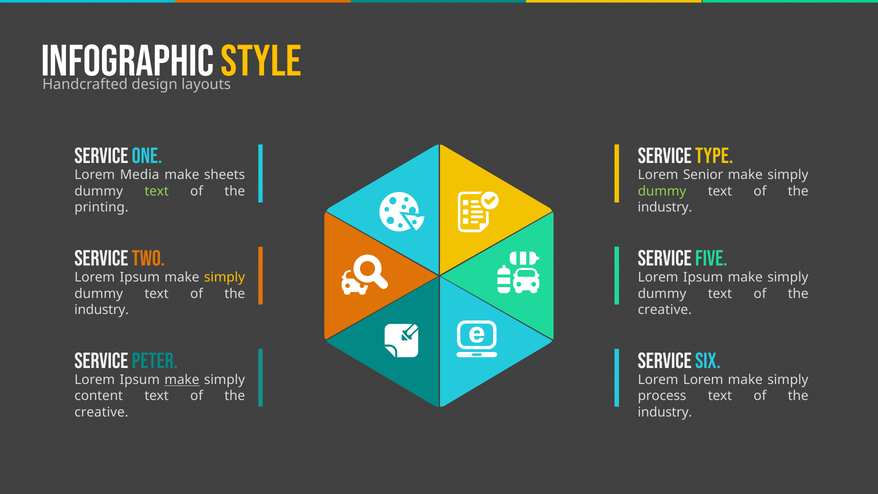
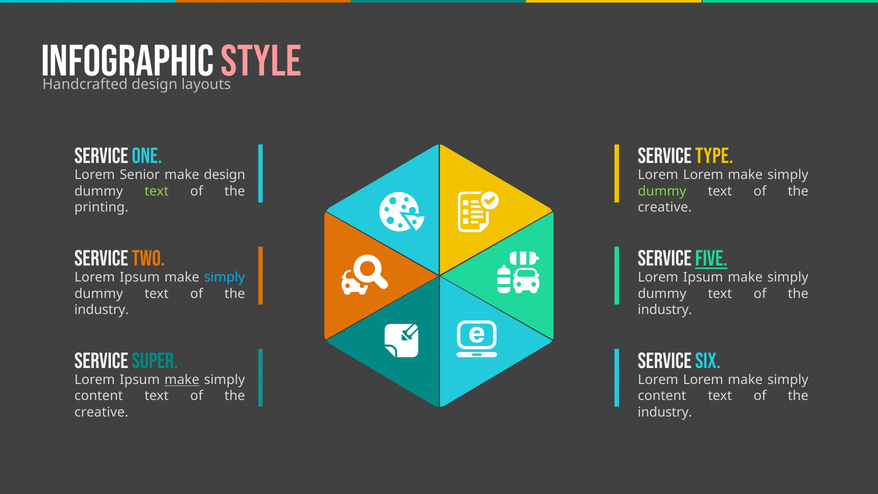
STYLE colour: yellow -> pink
Media: Media -> Senior
make sheets: sheets -> design
Senior at (703, 175): Senior -> Lorem
industry at (665, 207): industry -> creative
FIVE underline: none -> present
simply at (225, 277) colour: yellow -> light blue
creative at (665, 310): creative -> industry
PETER: PETER -> SUPER
process at (662, 396): process -> content
